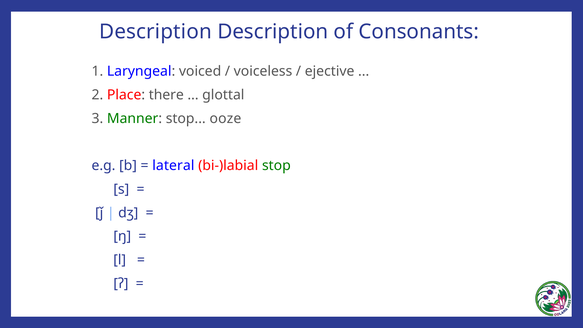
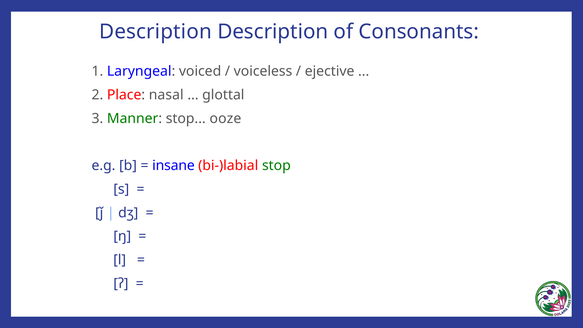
there: there -> nasal
lateral: lateral -> insane
